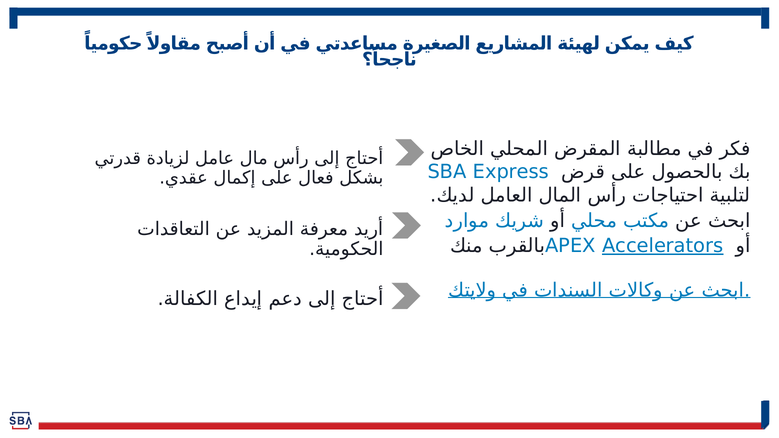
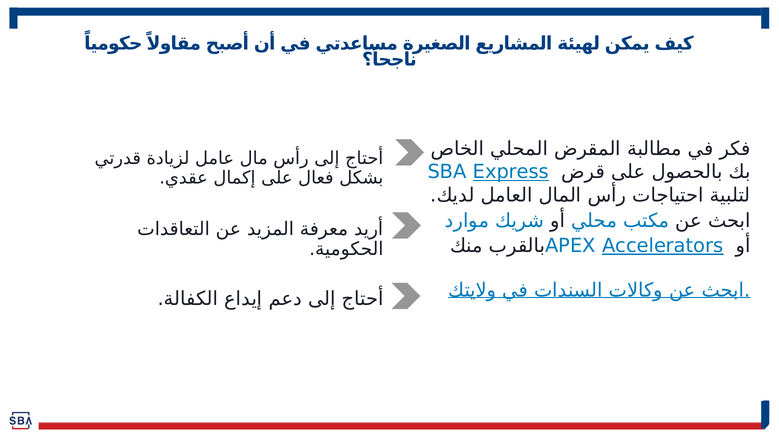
Express underline: none -> present
